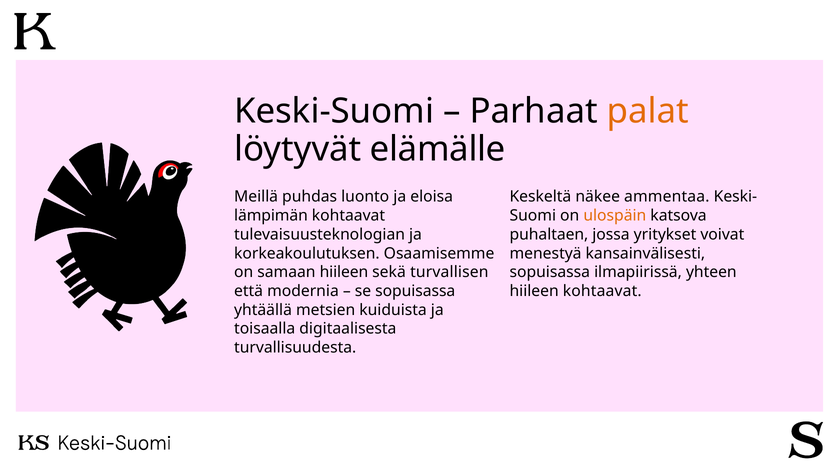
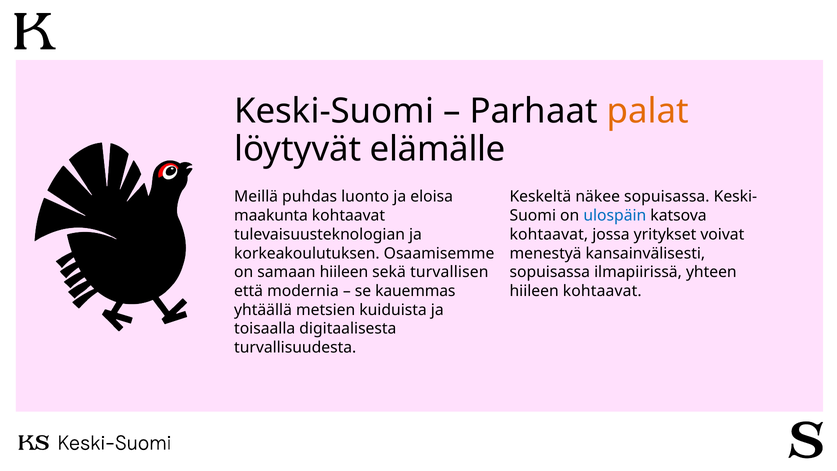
näkee ammentaa: ammentaa -> sopuisassa
lämpimän: lämpimän -> maakunta
ulospäin colour: orange -> blue
puhaltaen at (549, 234): puhaltaen -> kohtaavat
se sopuisassa: sopuisassa -> kauemmas
